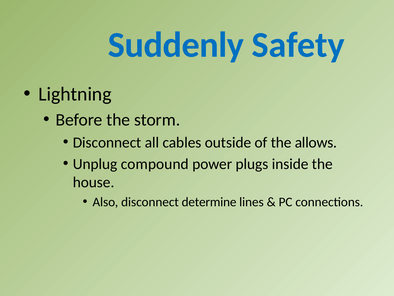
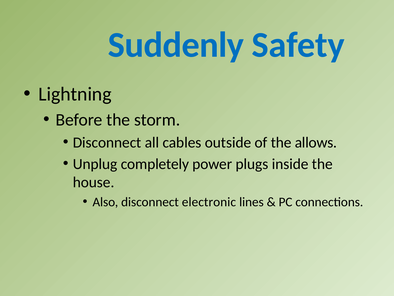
compound: compound -> completely
determine: determine -> electronic
